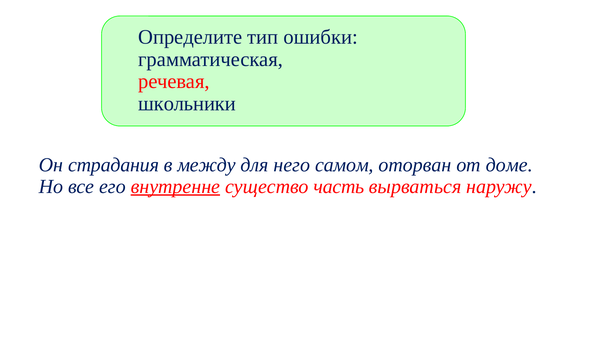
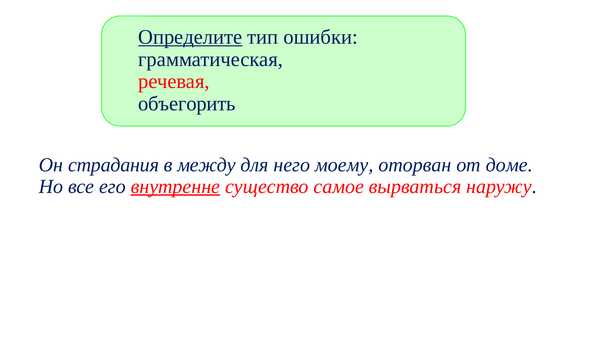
Определите underline: none -> present
школьники: школьники -> объегорить
самом: самом -> моему
часть: часть -> самое
